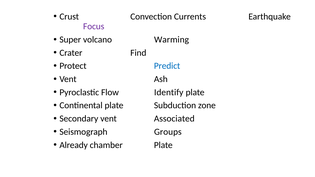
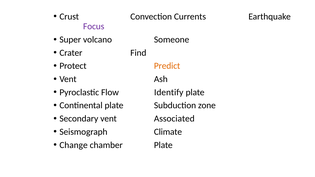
Warming: Warming -> Someone
Predict colour: blue -> orange
Groups: Groups -> Climate
Already: Already -> Change
